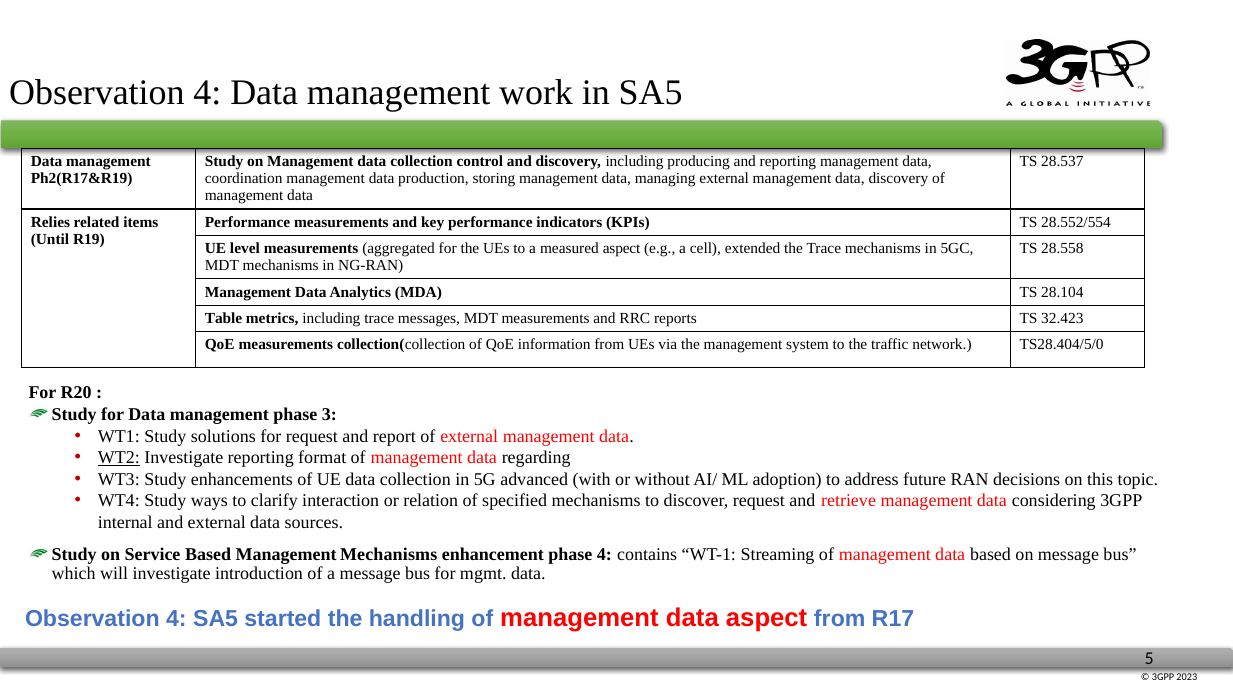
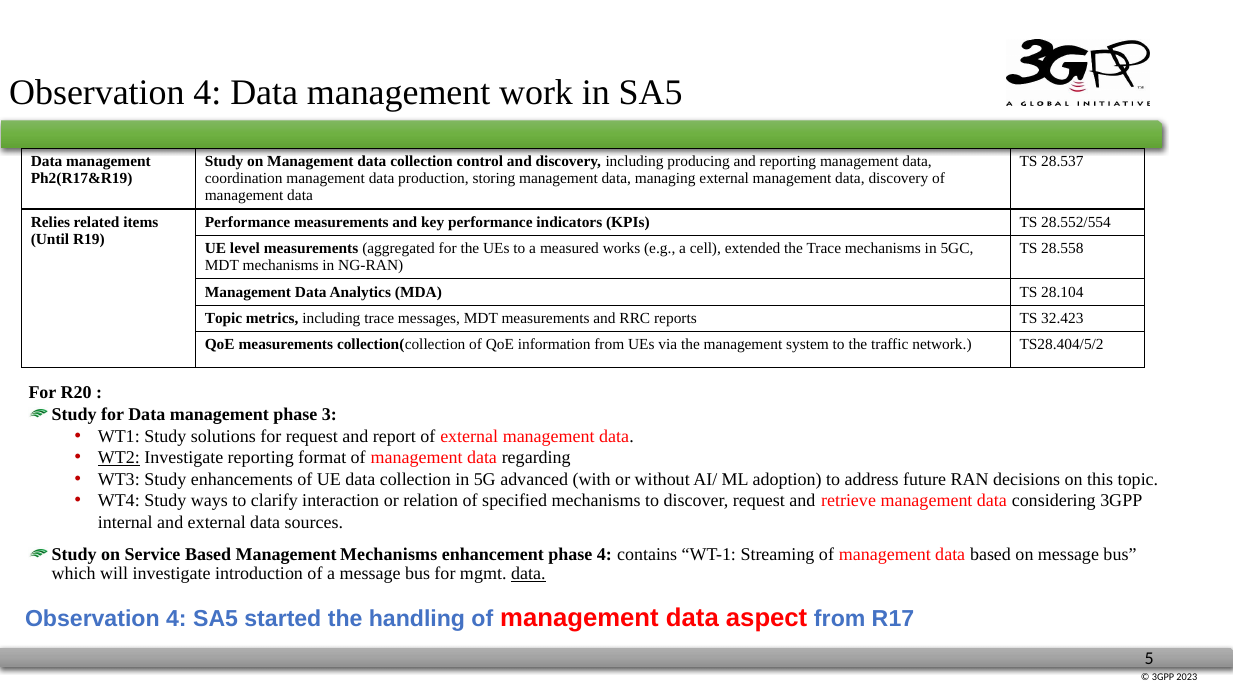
measured aspect: aspect -> works
Table at (224, 319): Table -> Topic
TS28.404/5/0: TS28.404/5/0 -> TS28.404/5/2
data at (528, 574) underline: none -> present
